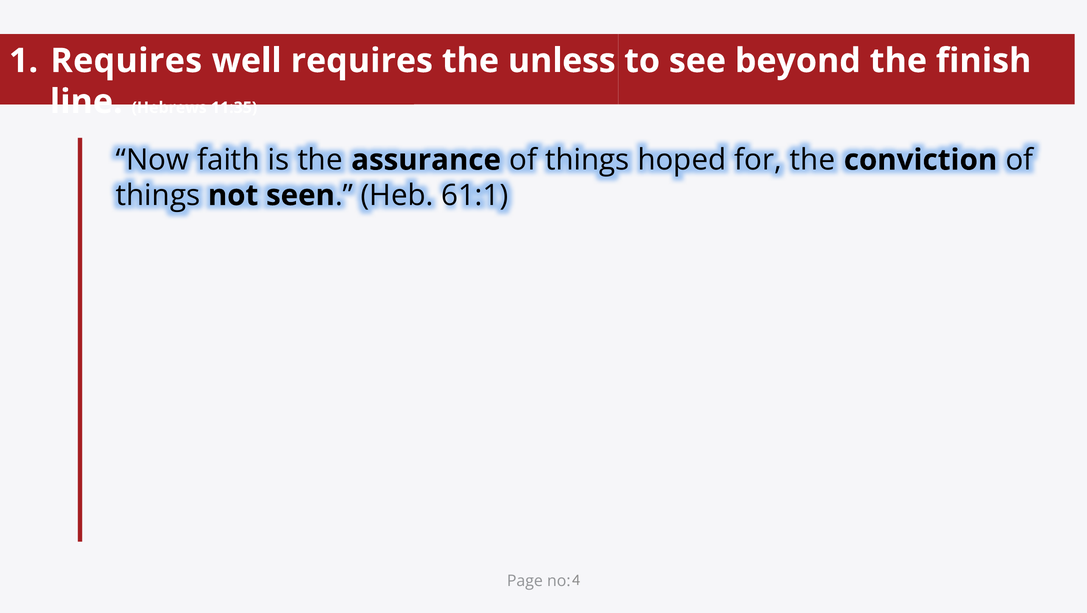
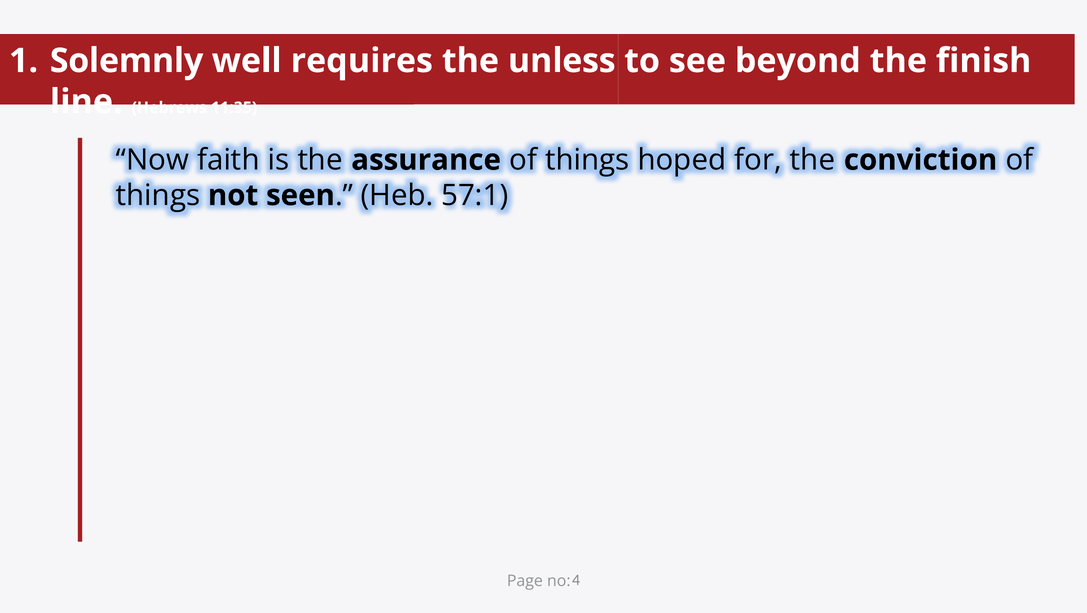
Requires at (126, 61): Requires -> Solemnly
61:1: 61:1 -> 57:1
